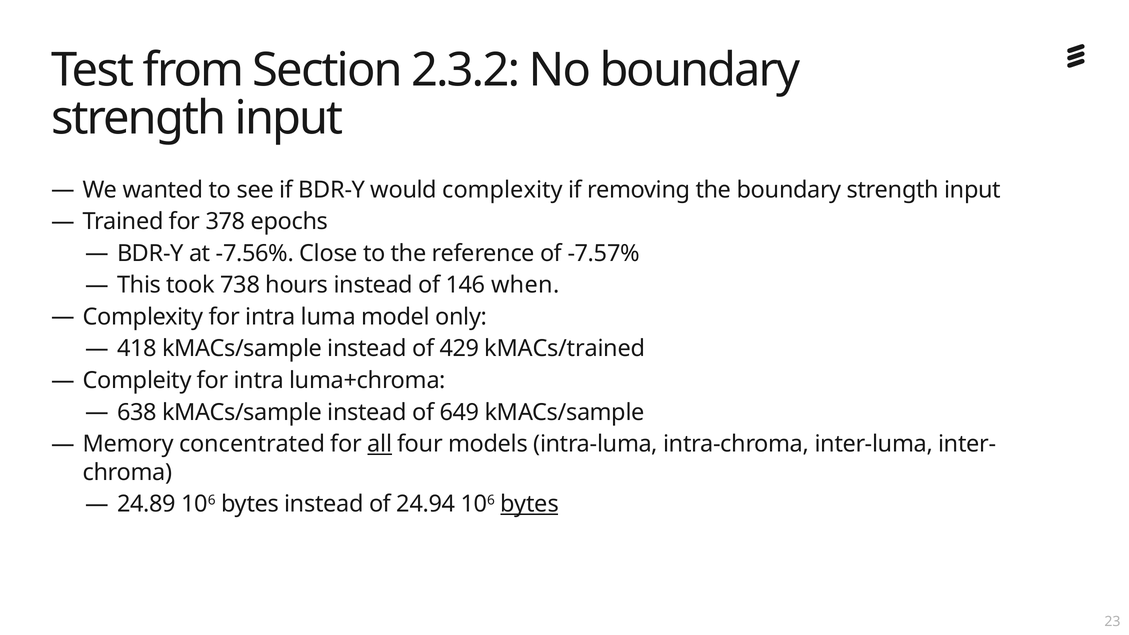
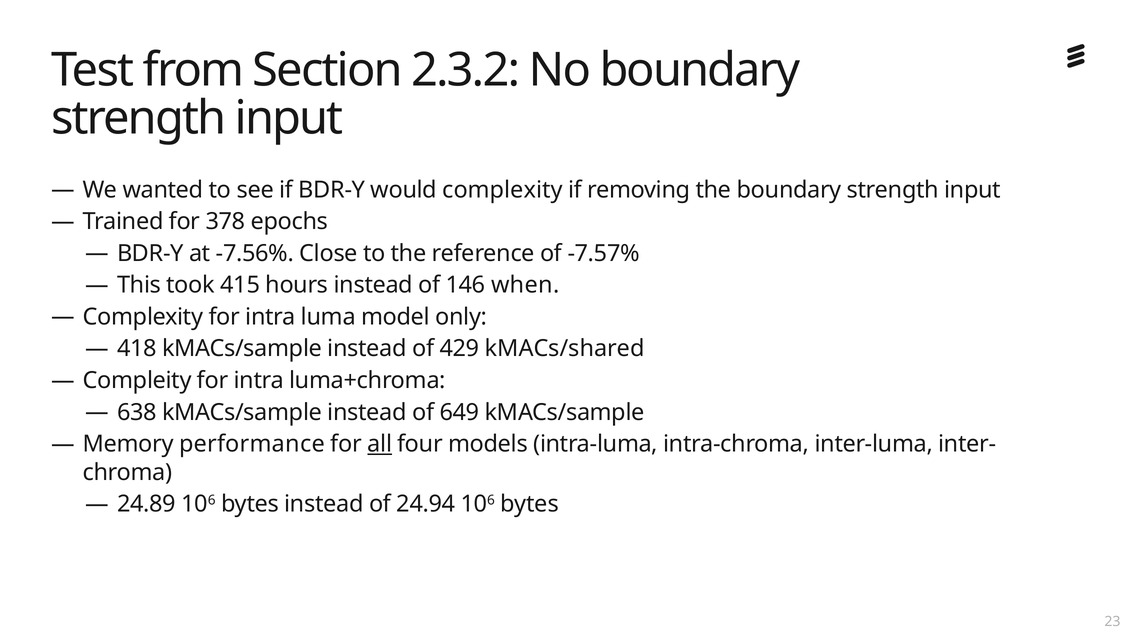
738: 738 -> 415
kMACs/trained: kMACs/trained -> kMACs/shared
concentrated: concentrated -> performance
bytes at (530, 504) underline: present -> none
